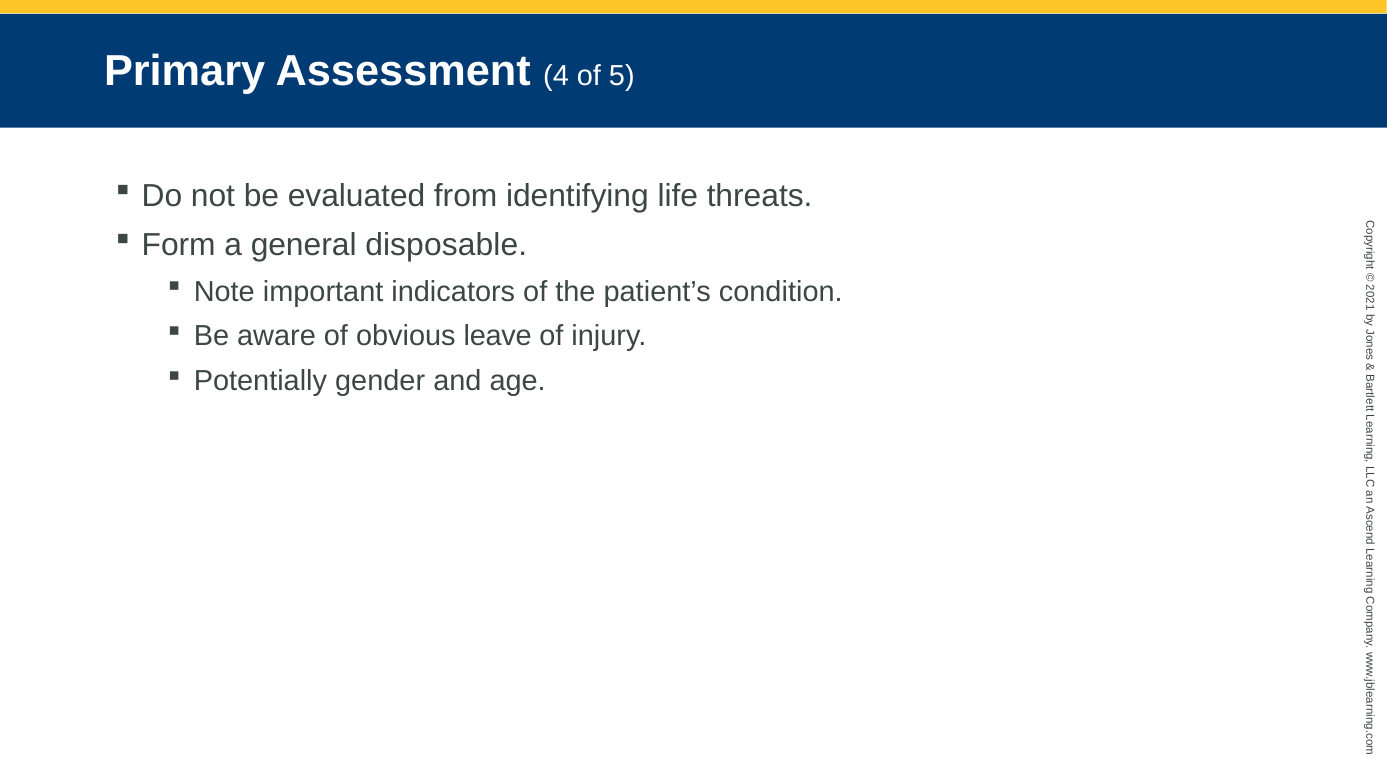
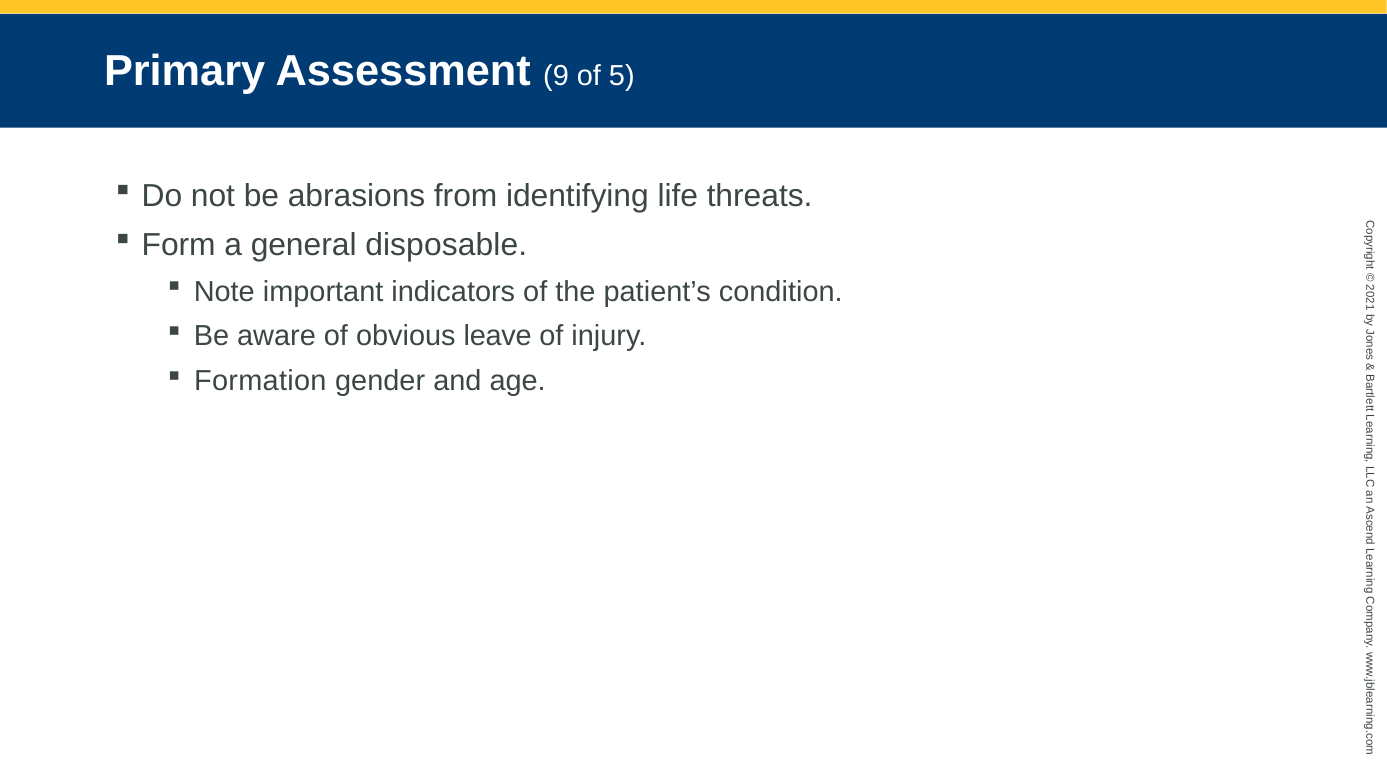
4: 4 -> 9
evaluated: evaluated -> abrasions
Potentially: Potentially -> Formation
